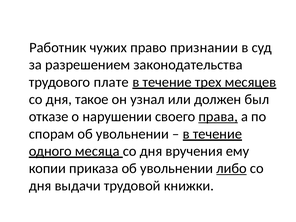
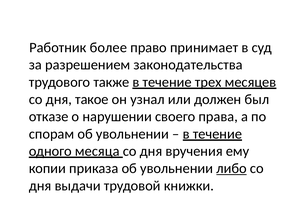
чужих: чужих -> более
признании: признании -> принимает
плате: плате -> также
права underline: present -> none
